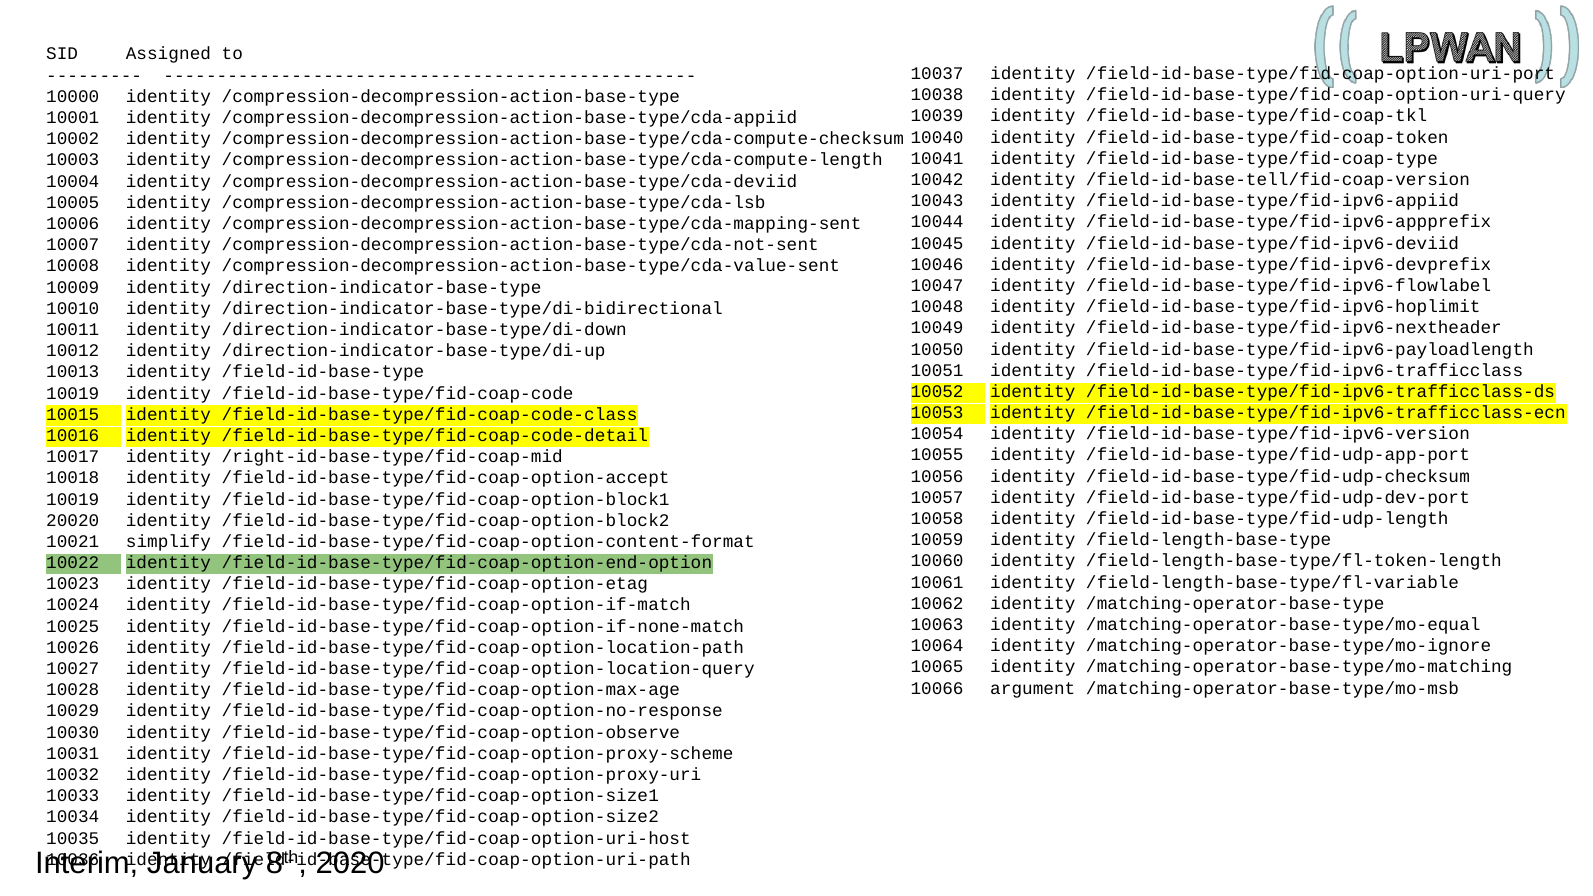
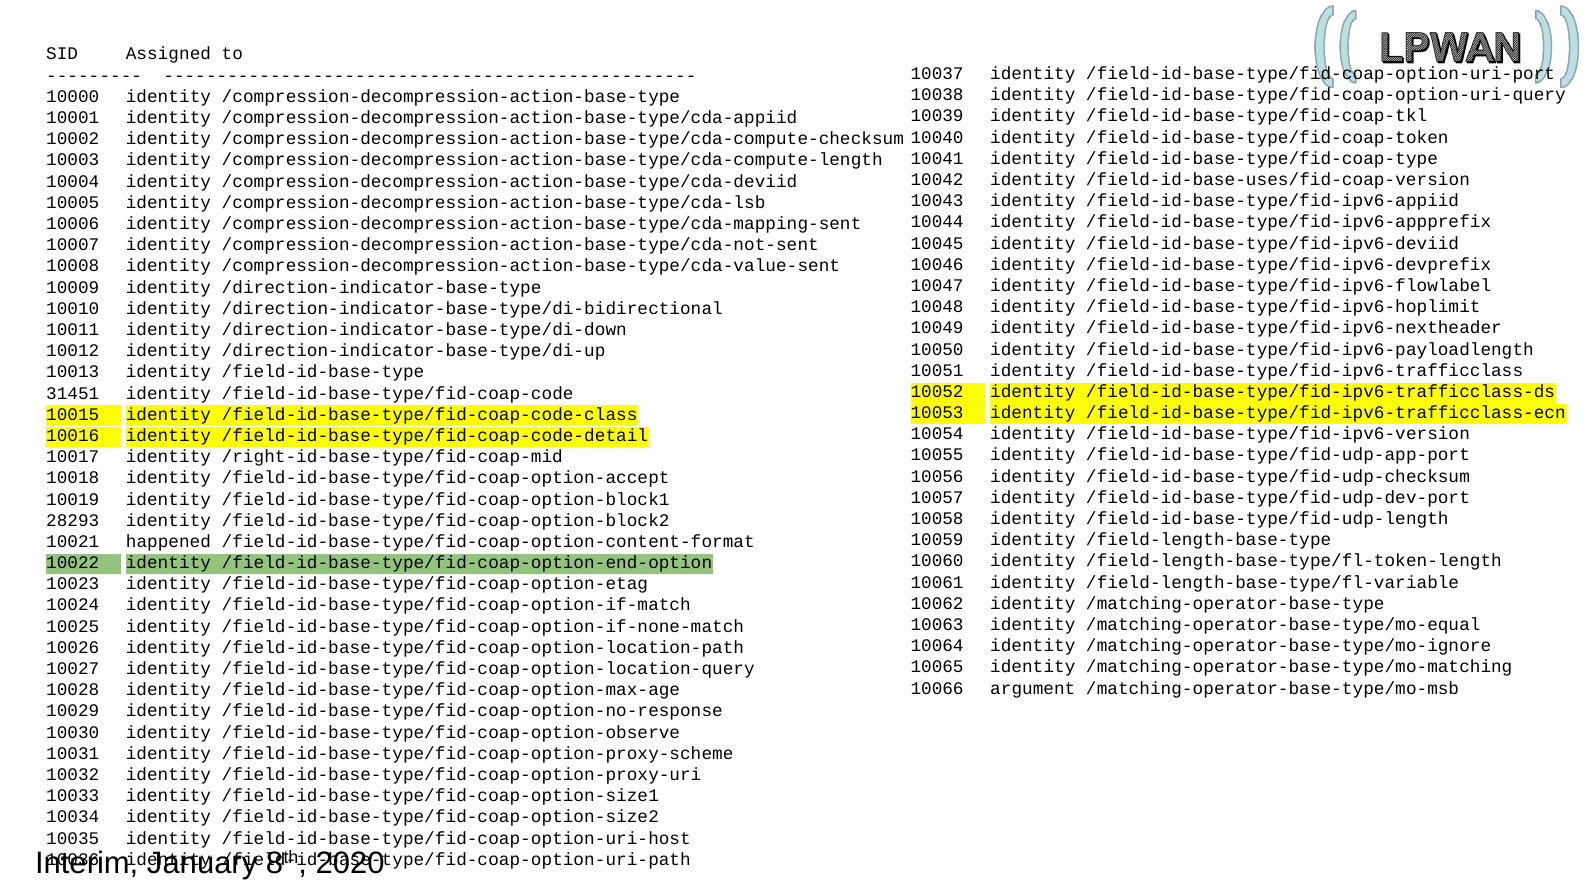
/field-id-base-tell/fid-coap-version: /field-id-base-tell/fid-coap-version -> /field-id-base-uses/fid-coap-version
10019 at (73, 393): 10019 -> 31451
20020: 20020 -> 28293
simplify: simplify -> happened
